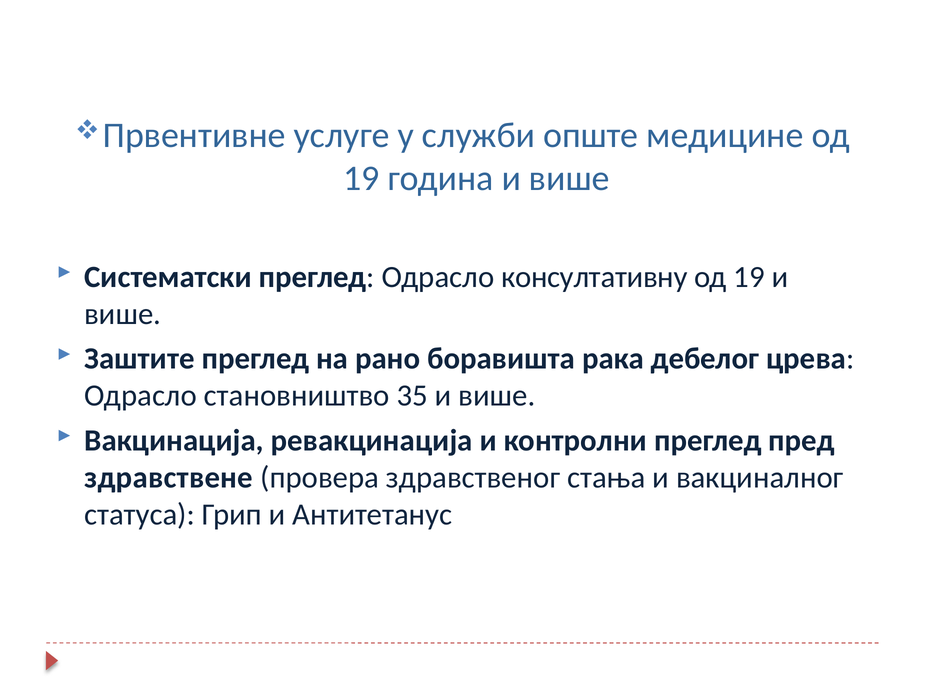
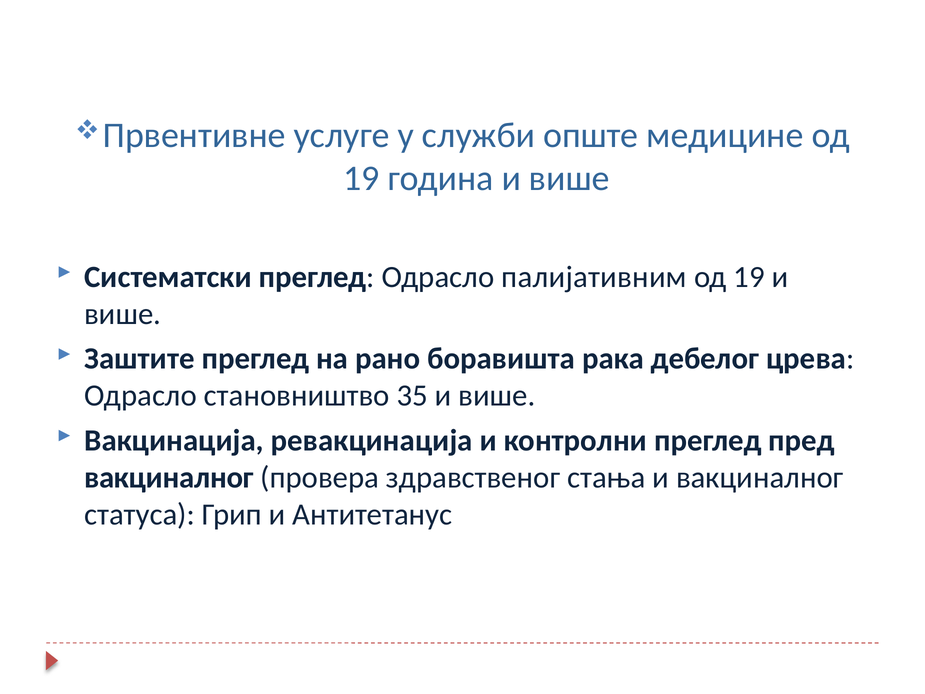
консултативну: консултативну -> палијативним
здравствене at (169, 477): здравствене -> вакциналног
